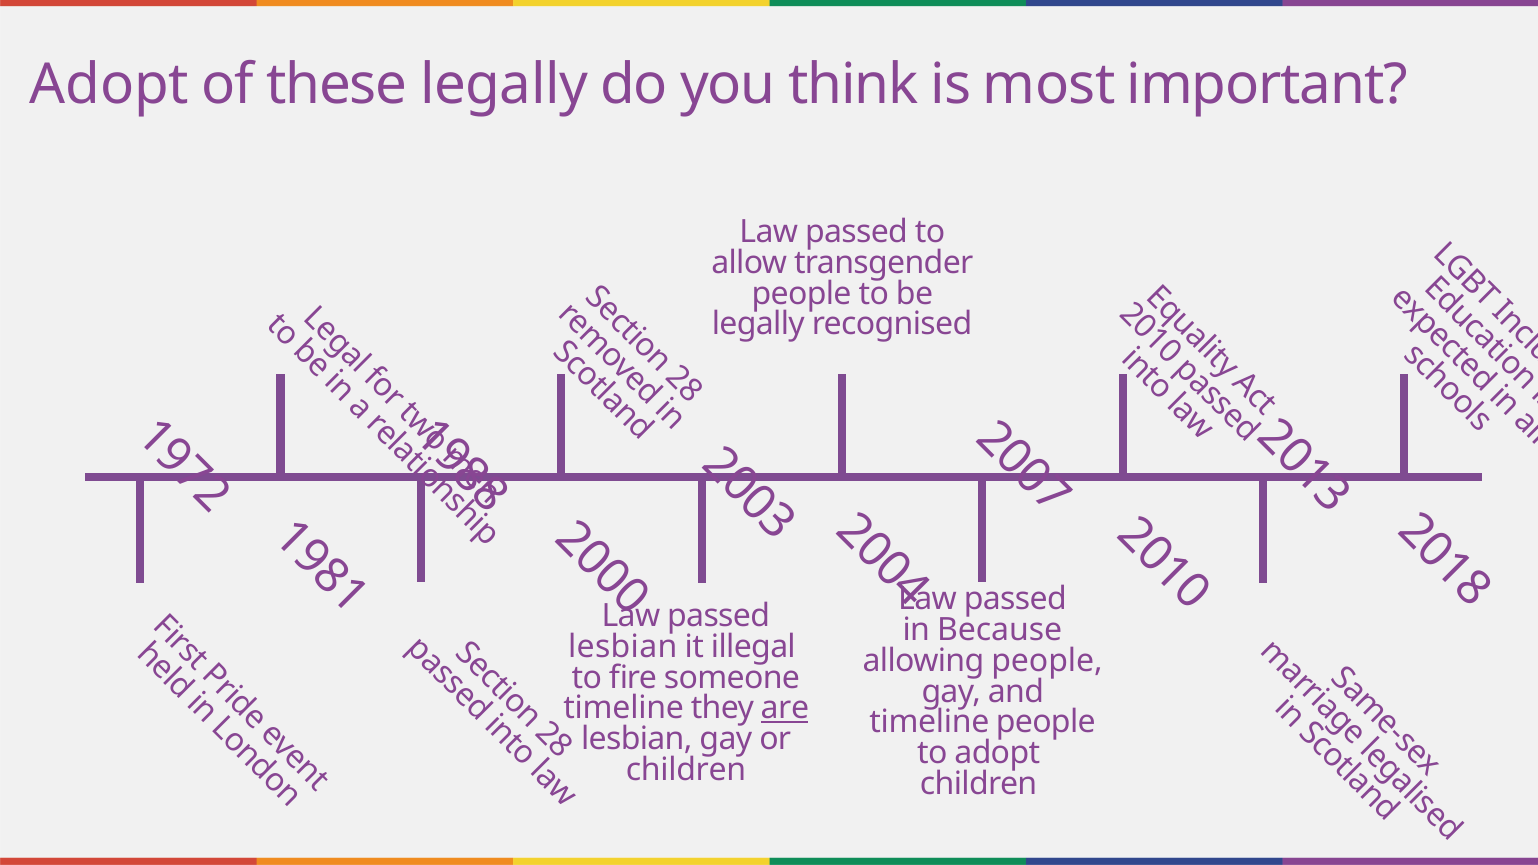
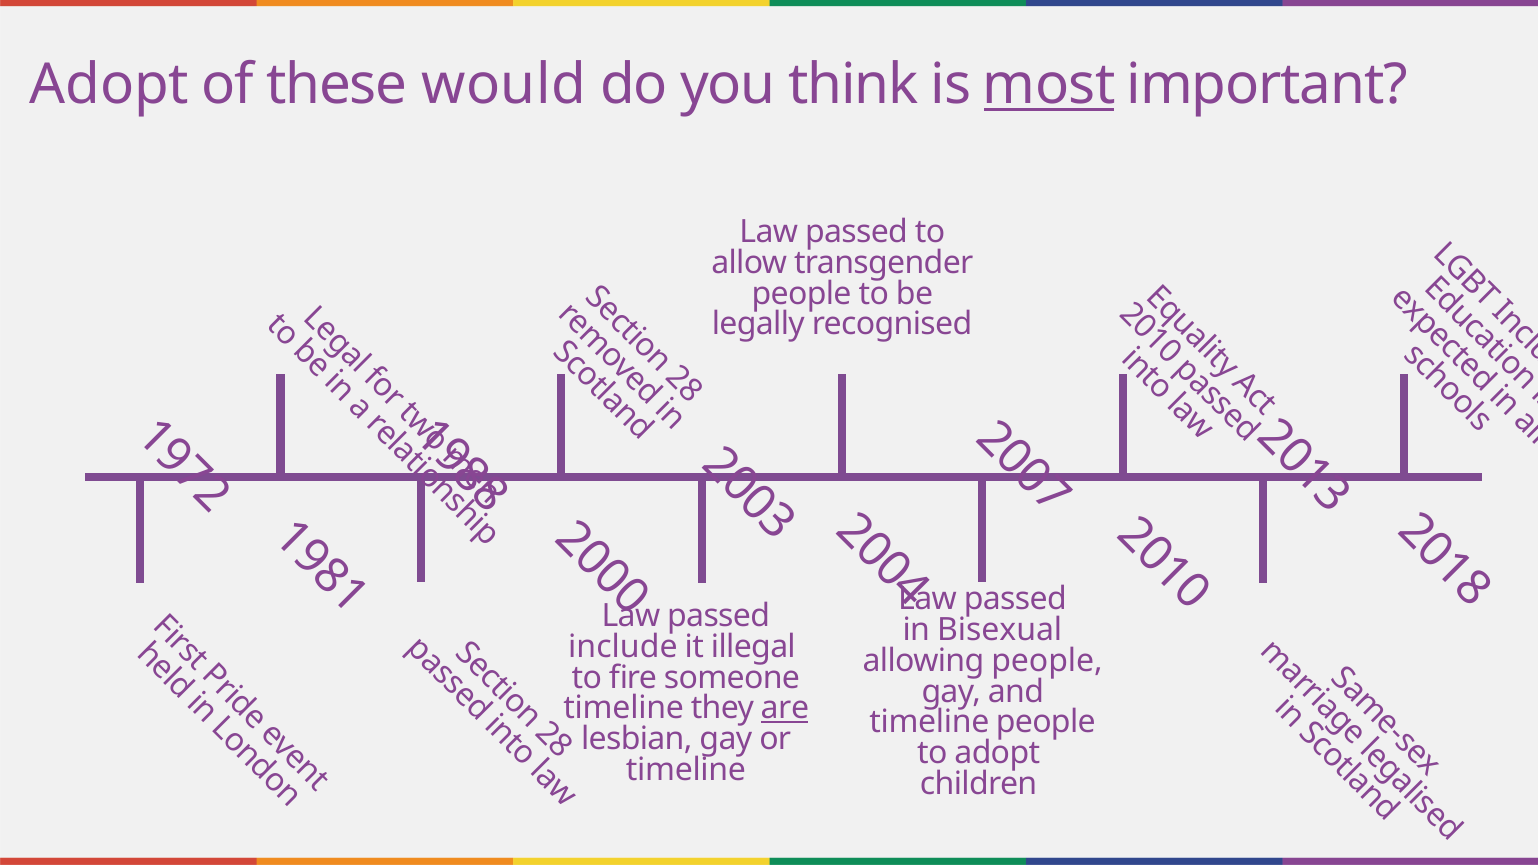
these legally: legally -> would
most underline: none -> present
Because: Because -> Bisexual
lesbian at (623, 647): lesbian -> include
children at (686, 770): children -> timeline
